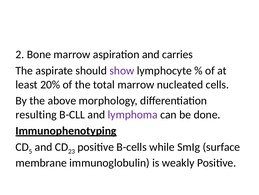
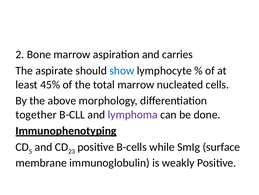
show colour: purple -> blue
20%: 20% -> 45%
resulting: resulting -> together
